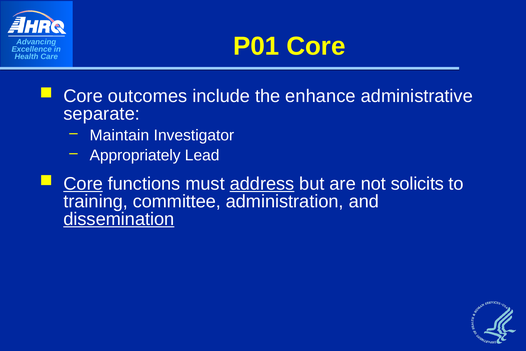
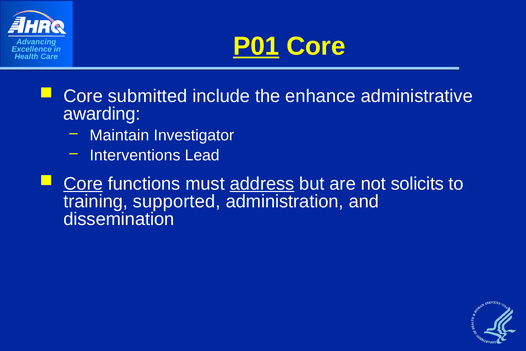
P01 underline: none -> present
outcomes: outcomes -> submitted
separate: separate -> awarding
Appropriately: Appropriately -> Interventions
committee: committee -> supported
dissemination underline: present -> none
